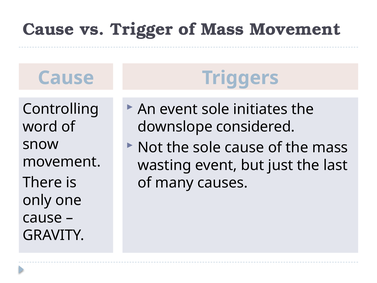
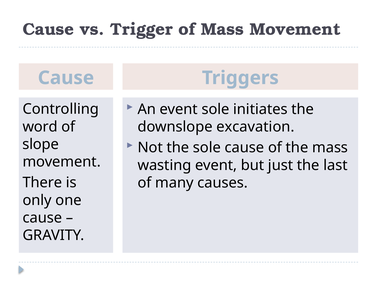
considered: considered -> excavation
snow: snow -> slope
